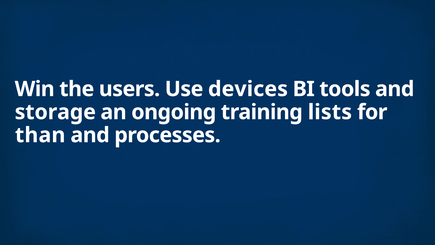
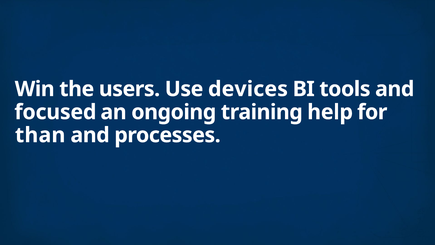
storage: storage -> focused
lists: lists -> help
